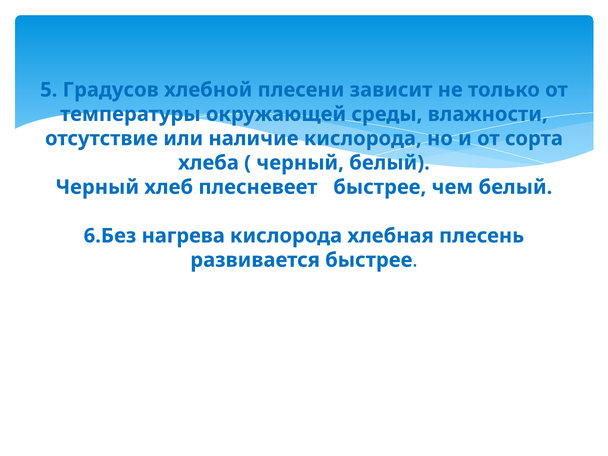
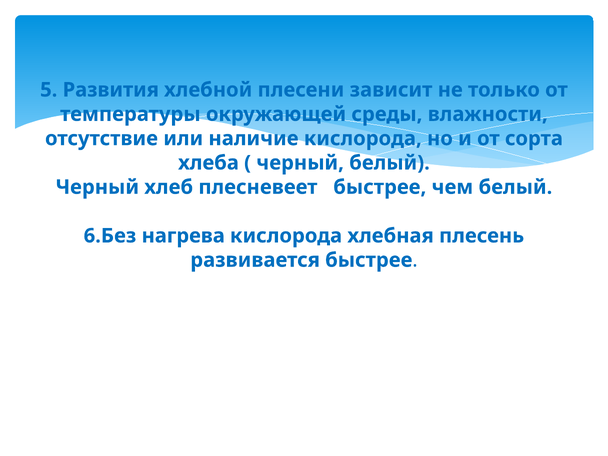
Градусов: Градусов -> Развития
